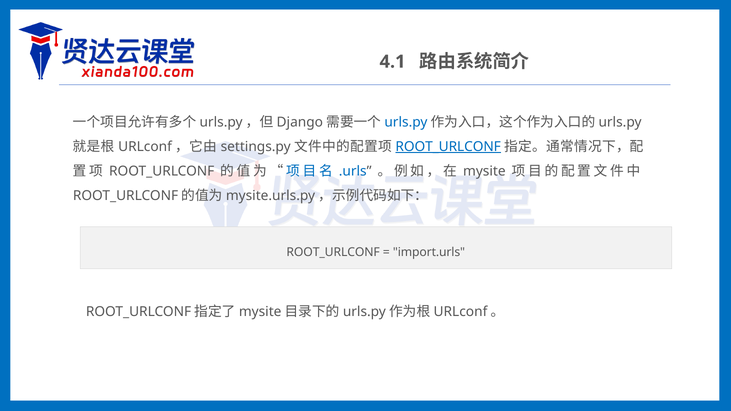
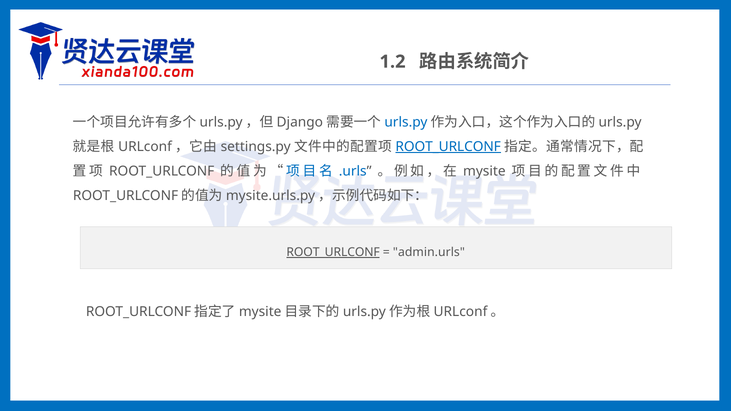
4.1: 4.1 -> 1.2
ROOT_URLCONF at (333, 252) underline: none -> present
import.urls: import.urls -> admin.urls
